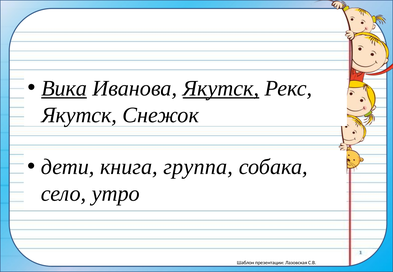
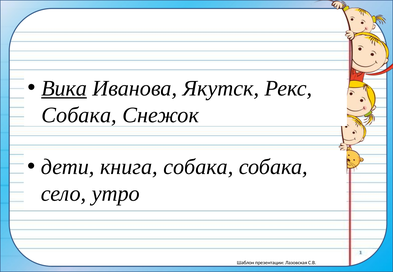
Якутск at (221, 88) underline: present -> none
Якутск at (79, 115): Якутск -> Собака
книга группа: группа -> собака
